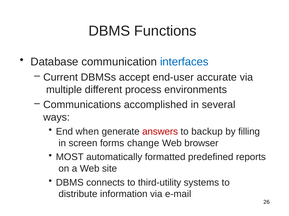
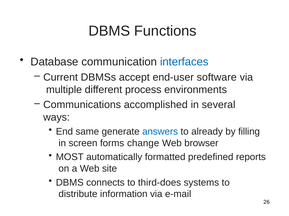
accurate: accurate -> software
when: when -> same
answers colour: red -> blue
backup: backup -> already
third-utility: third-utility -> third-does
